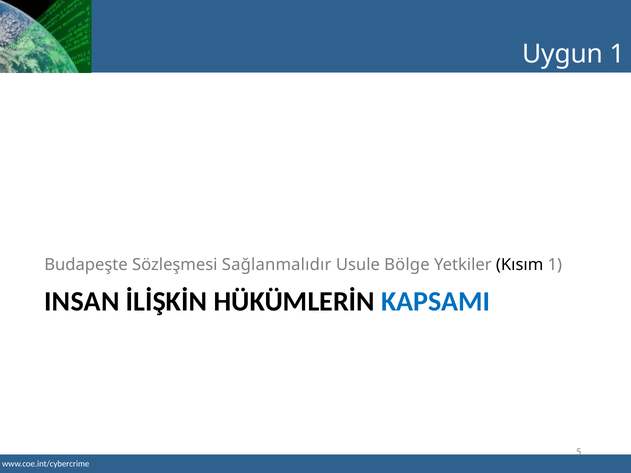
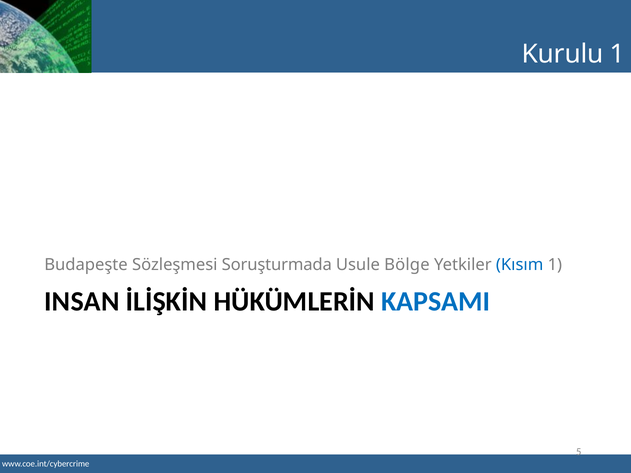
Uygun: Uygun -> Kurulu
Sağlanmalıdır: Sağlanmalıdır -> Soruşturmada
Kısım colour: black -> blue
